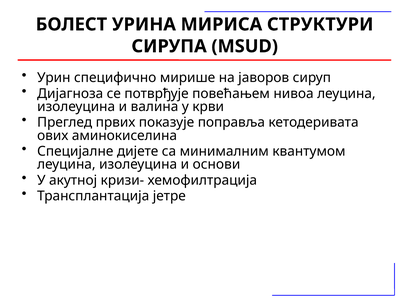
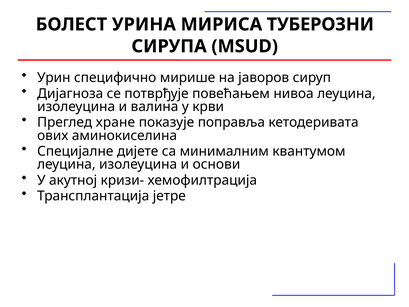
СТРУКТУРИ: СТРУКТУРИ -> ТУБЕРОЗНИ
првих: првих -> хране
